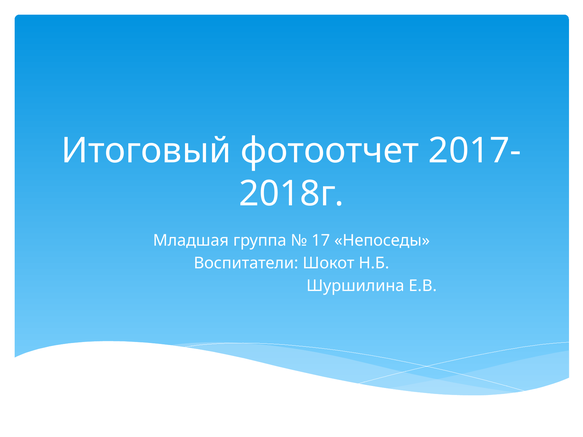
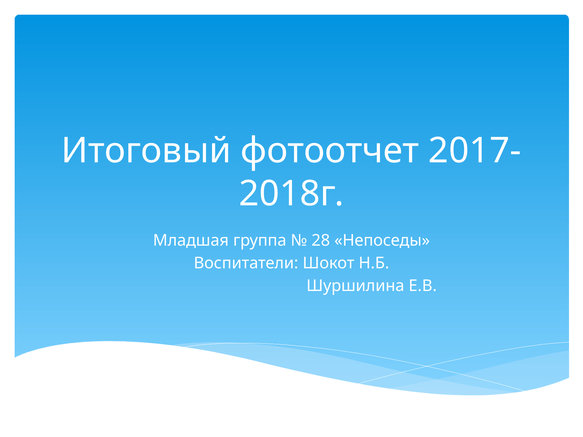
17: 17 -> 28
